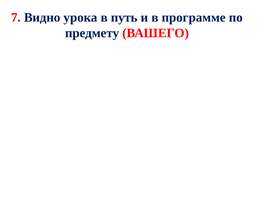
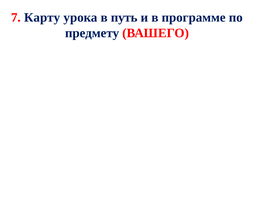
Видно: Видно -> Карту
